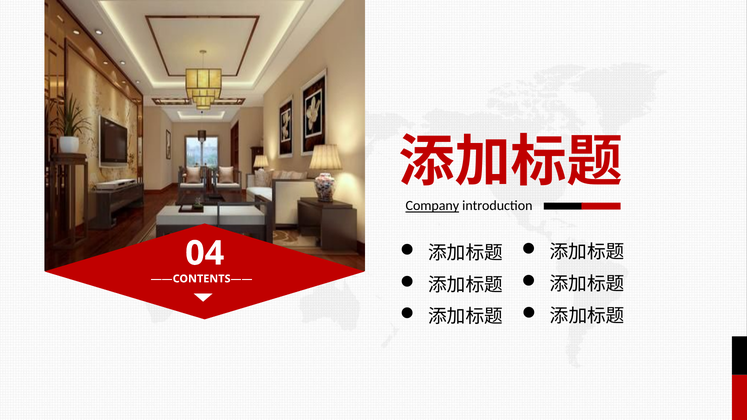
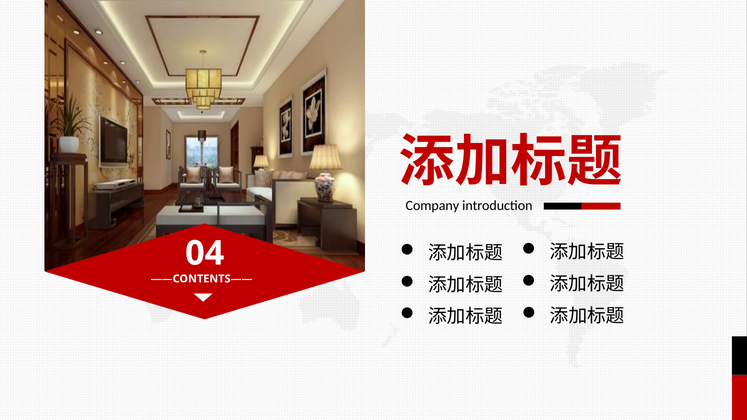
Company underline: present -> none
